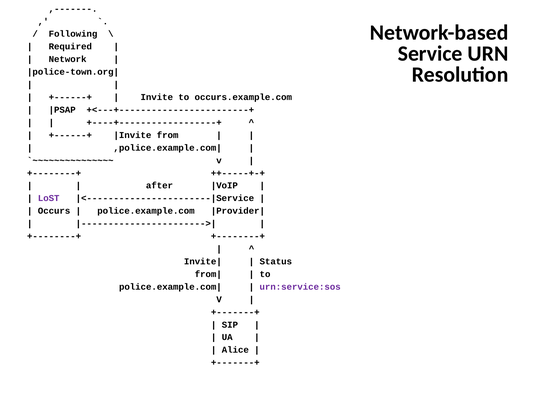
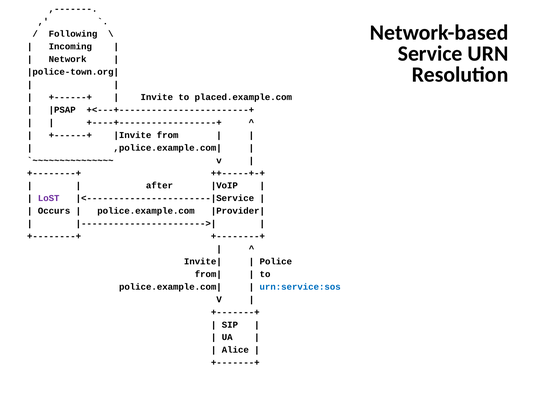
Required: Required -> Incoming
occurs.example.com: occurs.example.com -> placed.example.com
Status: Status -> Police
urn:service:sos colour: purple -> blue
